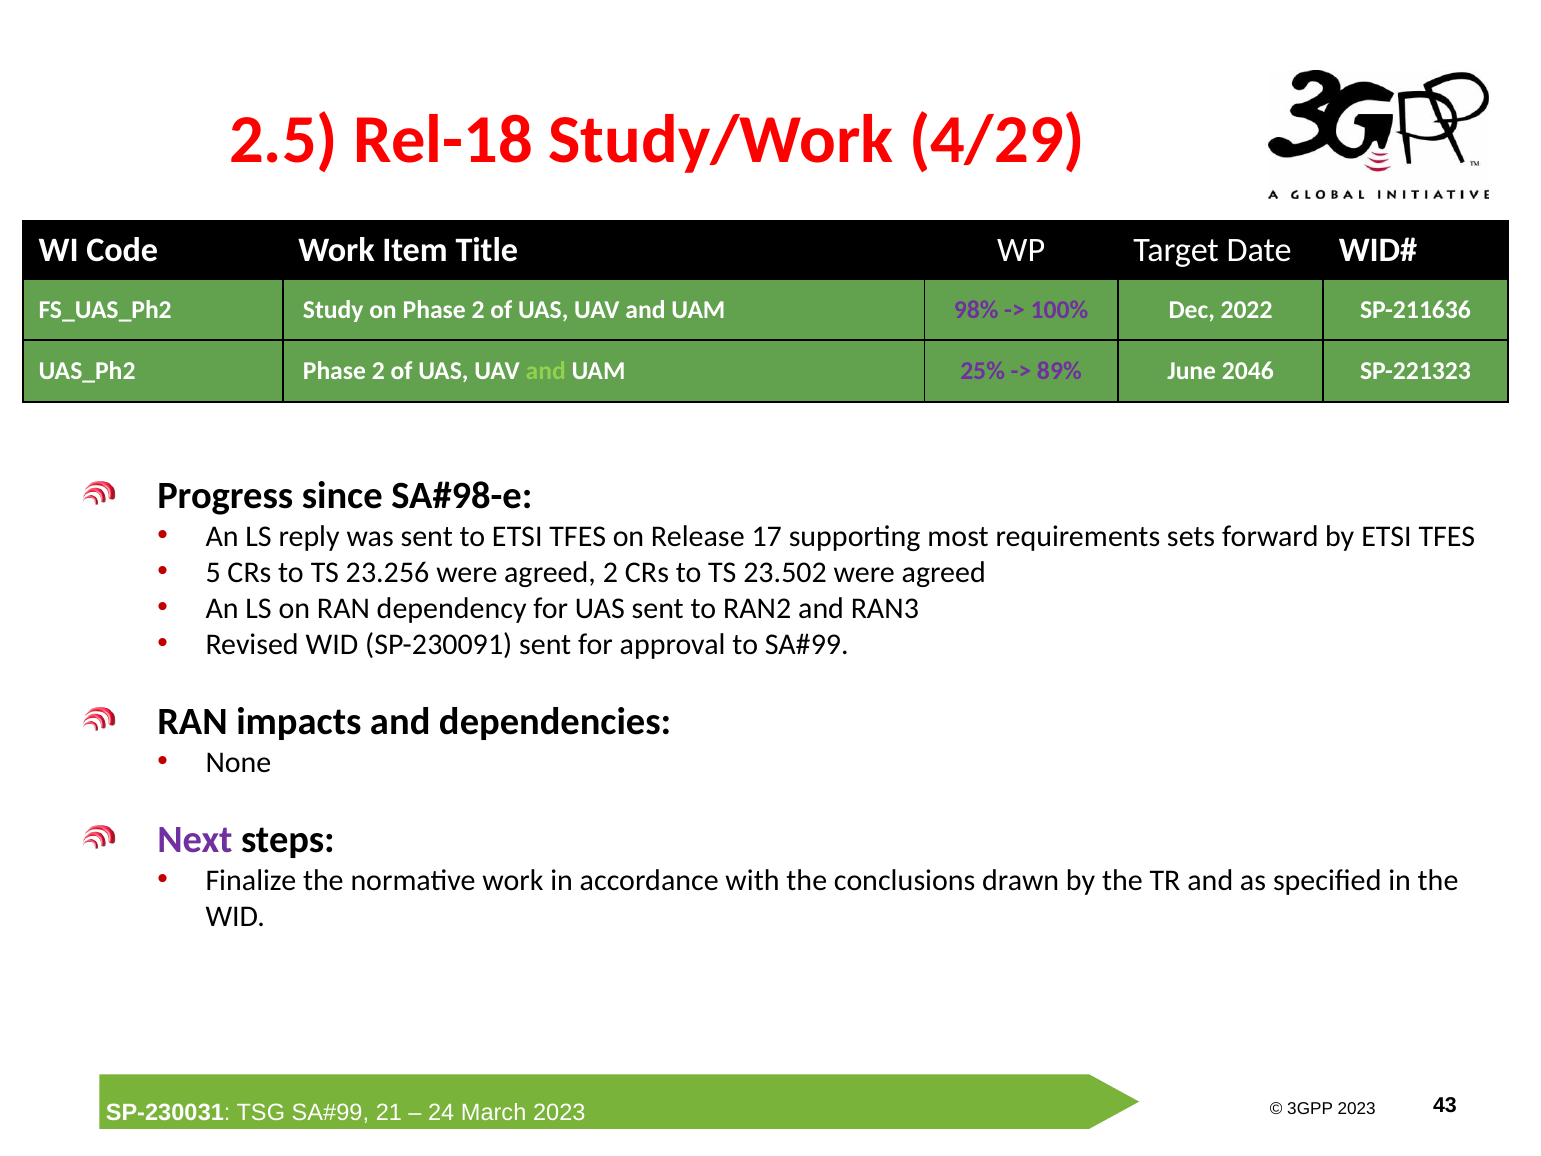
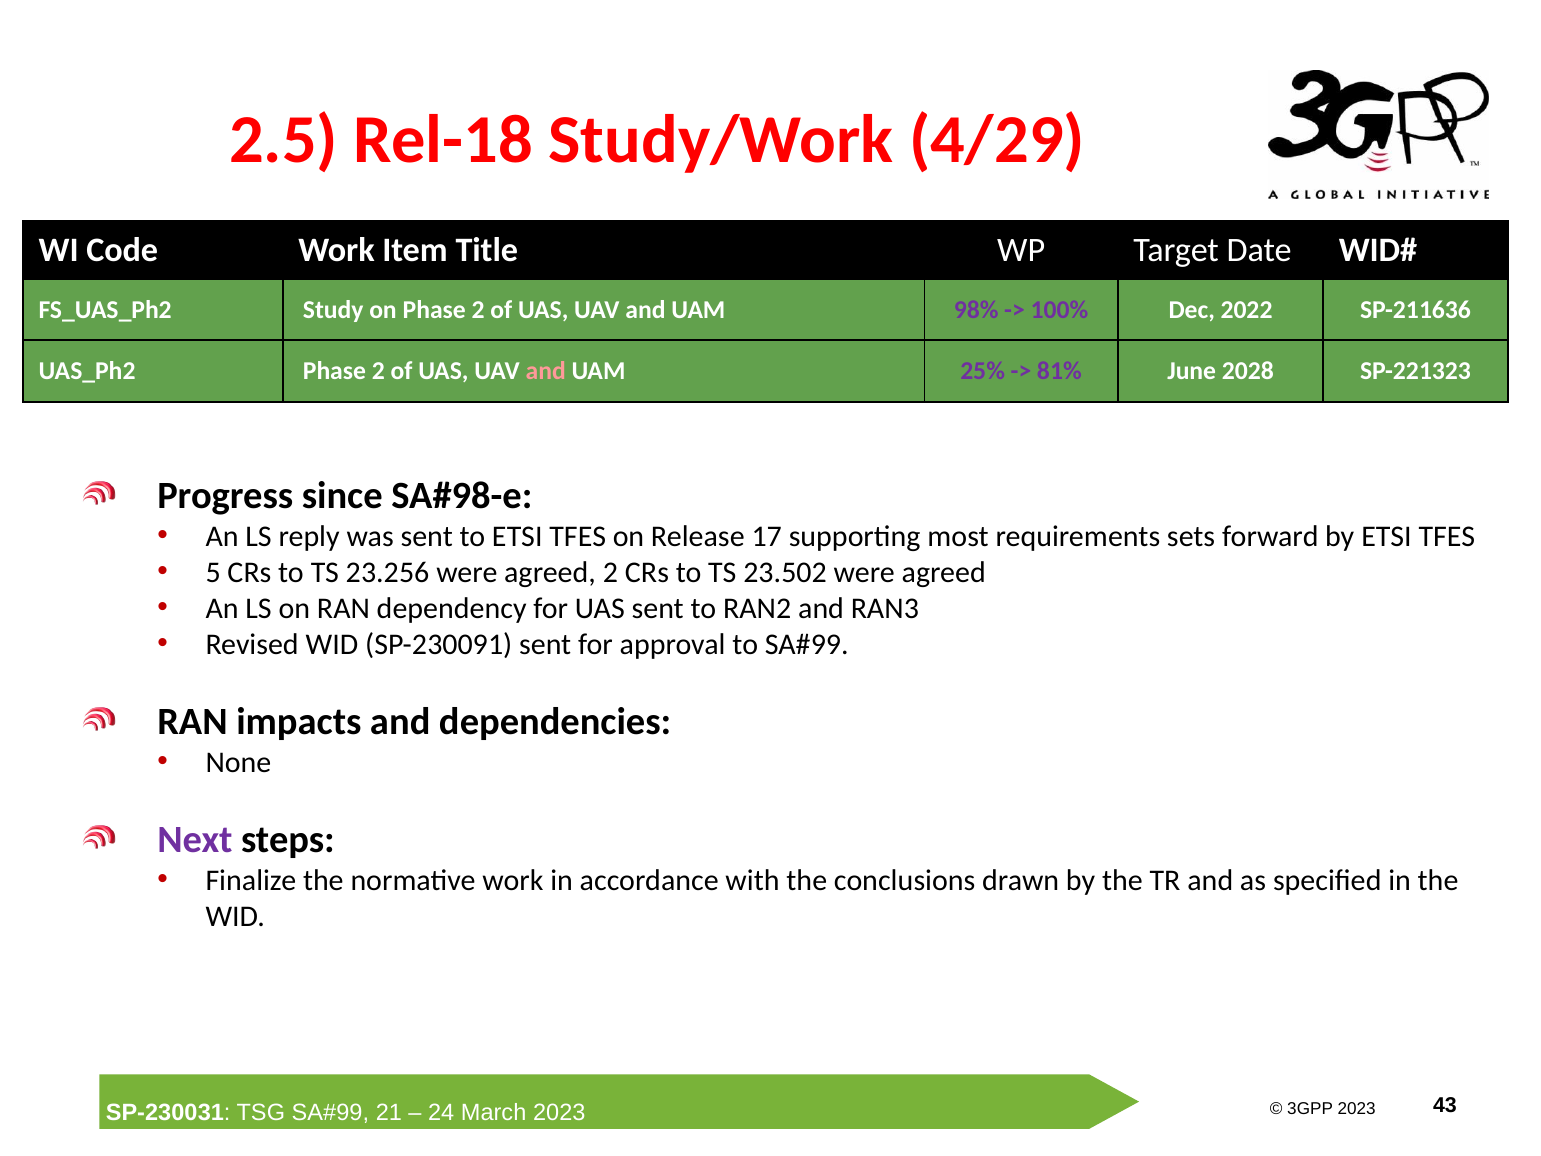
and at (546, 371) colour: light green -> pink
89%: 89% -> 81%
2046: 2046 -> 2028
